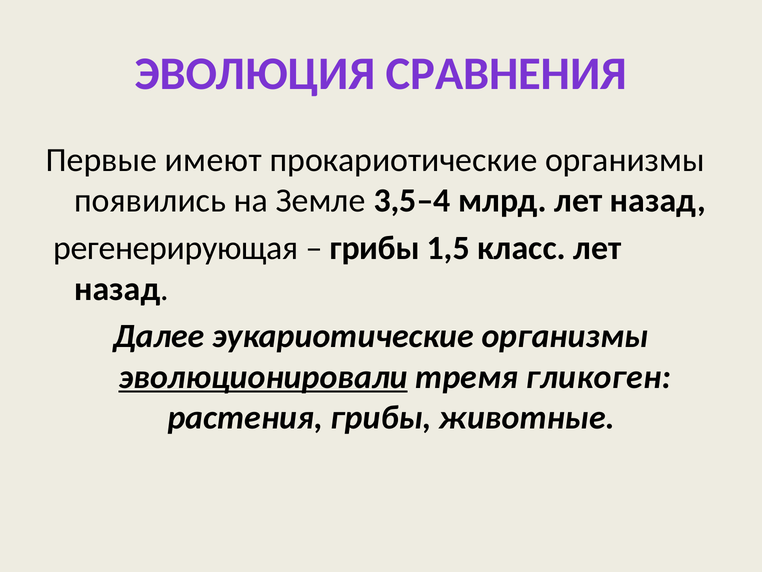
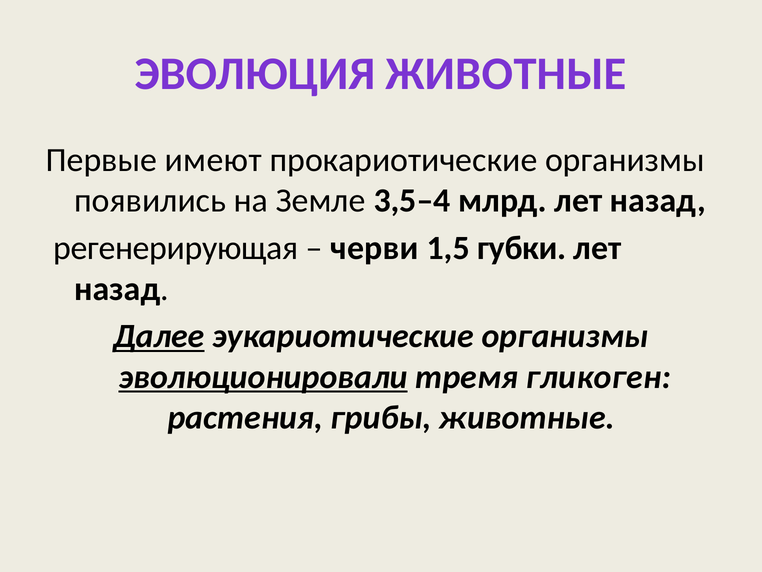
ЭВОЛЮЦИЯ СРАВНЕНИЯ: СРАВНЕНИЯ -> ЖИВОТНЫЕ
грибы at (375, 248): грибы -> черви
класс: класс -> губки
Далее underline: none -> present
